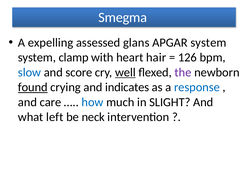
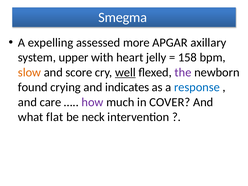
glans: glans -> more
APGAR system: system -> axillary
clamp: clamp -> upper
hair: hair -> jelly
126: 126 -> 158
slow colour: blue -> orange
found underline: present -> none
how colour: blue -> purple
SLIGHT: SLIGHT -> COVER
left: left -> flat
